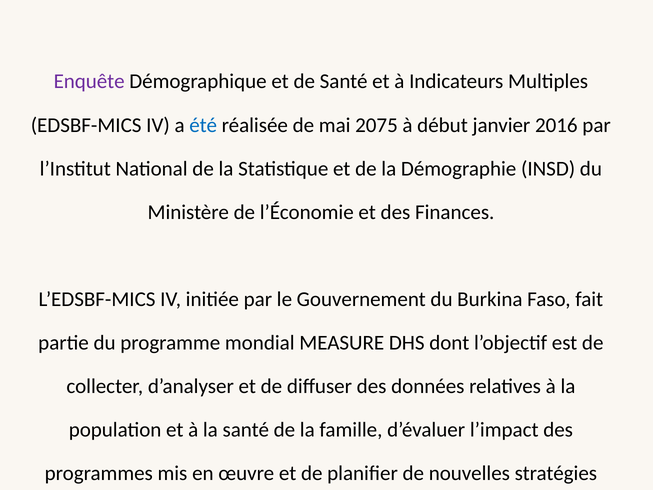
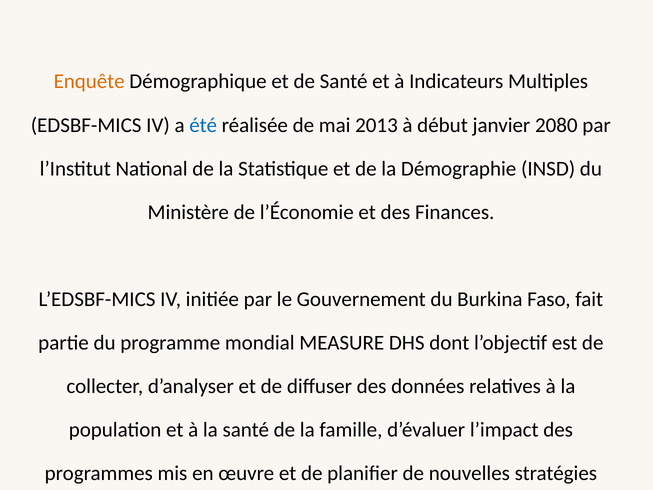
Enquête colour: purple -> orange
2075: 2075 -> 2013
2016: 2016 -> 2080
